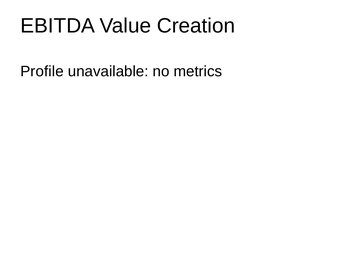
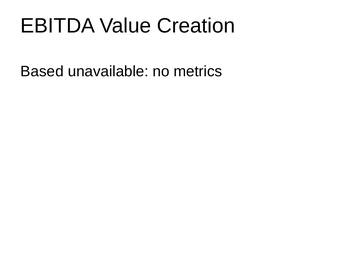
Profile: Profile -> Based
